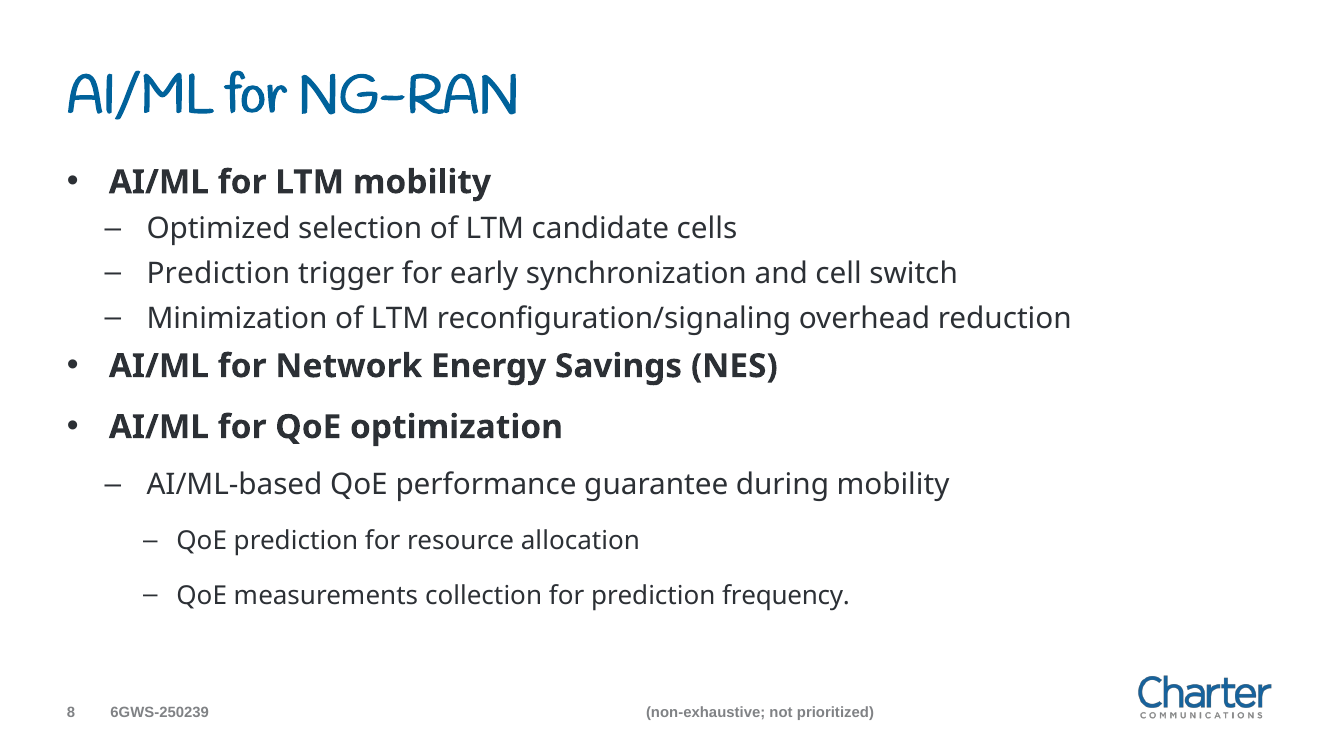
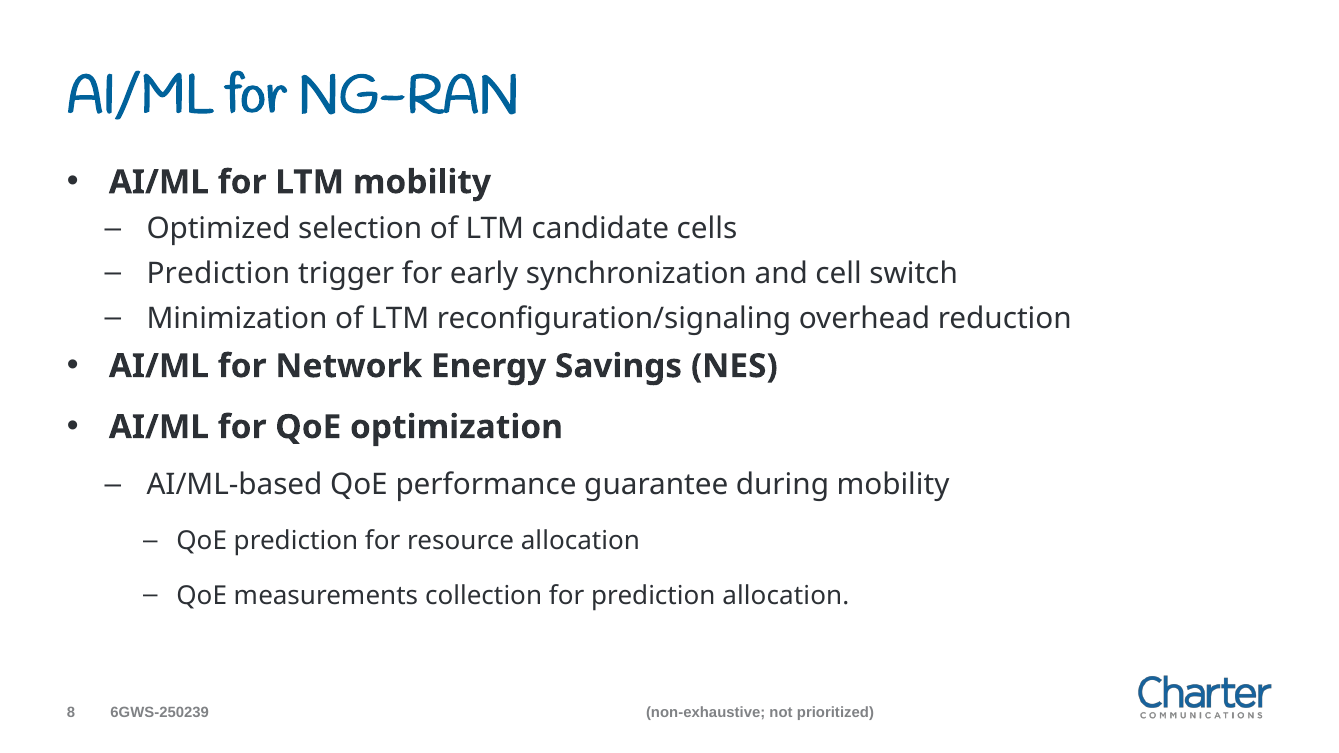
prediction frequency: frequency -> allocation
